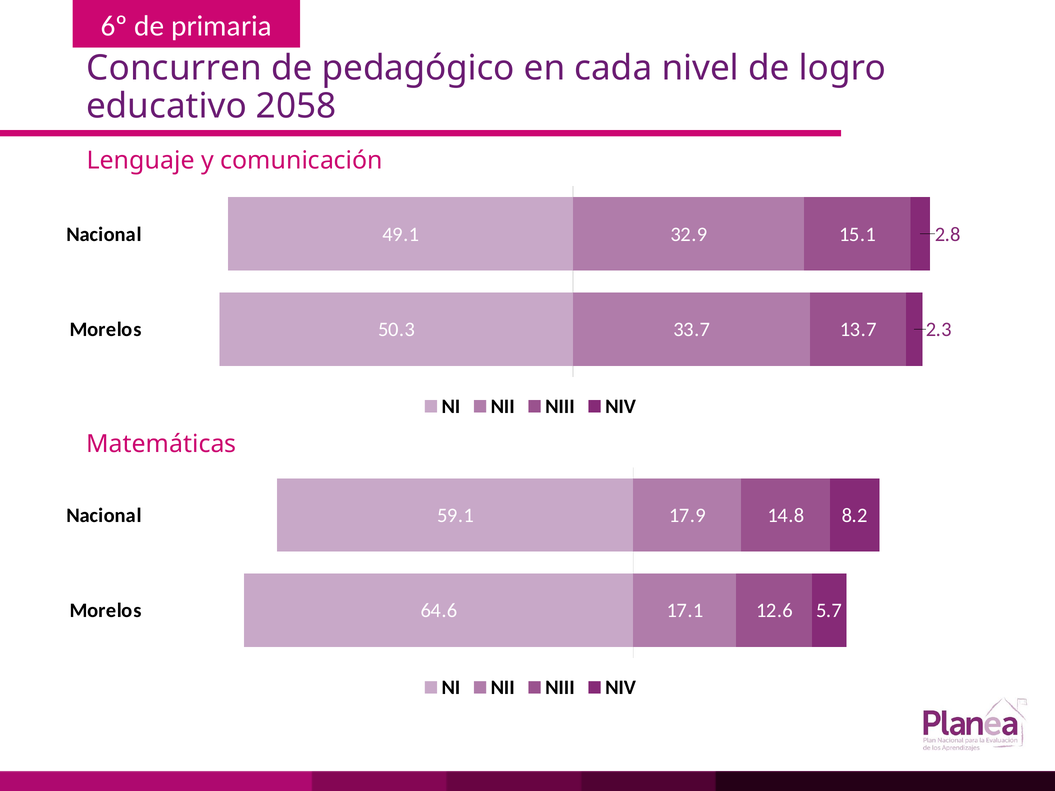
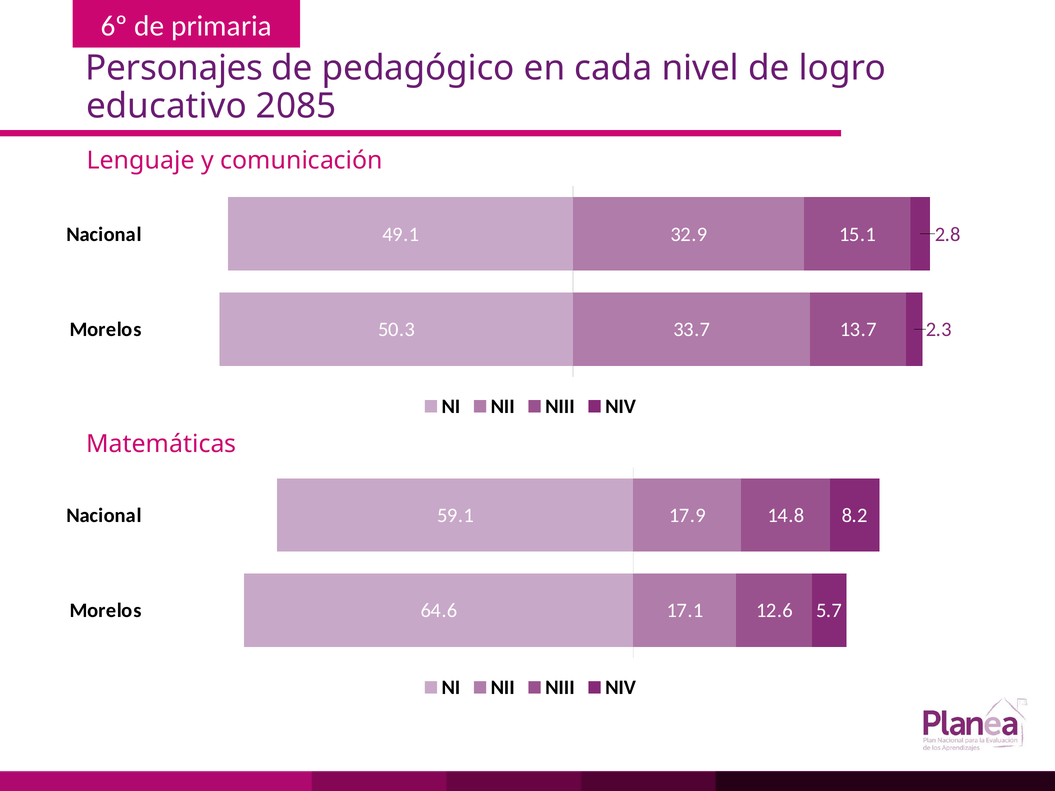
Concurren: Concurren -> Personajes
2058: 2058 -> 2085
